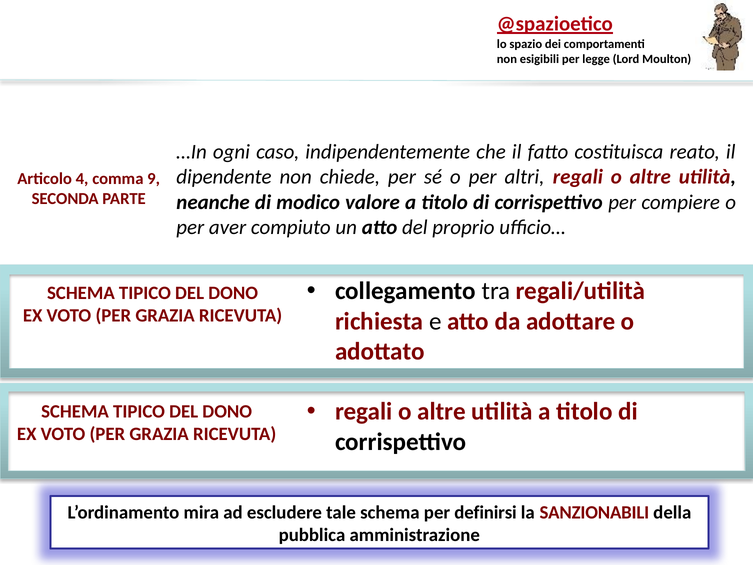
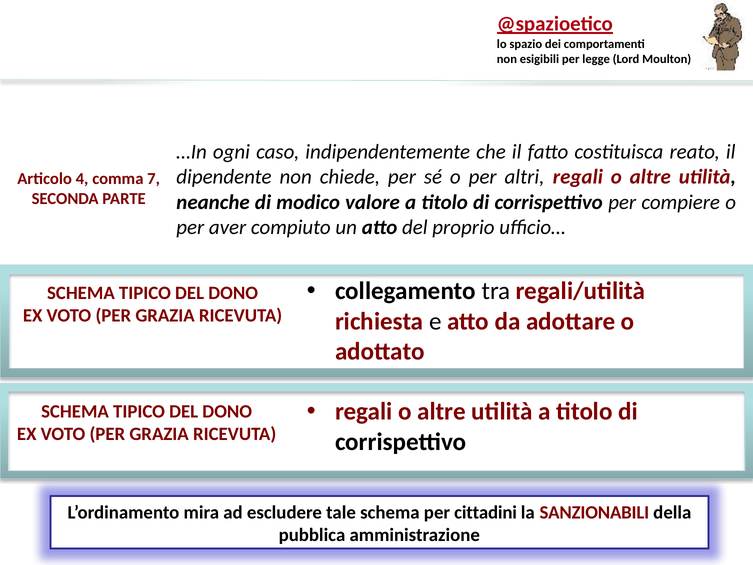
9: 9 -> 7
definirsi: definirsi -> cittadini
